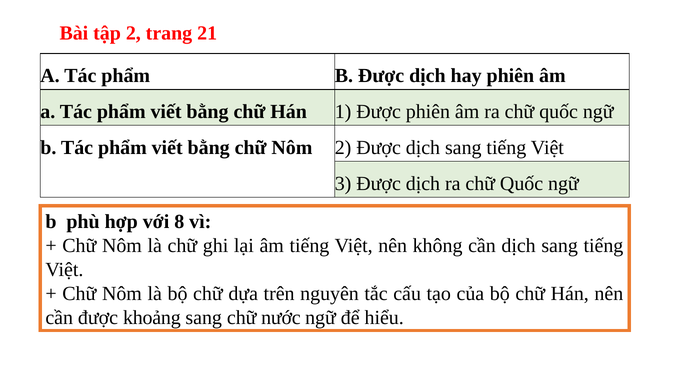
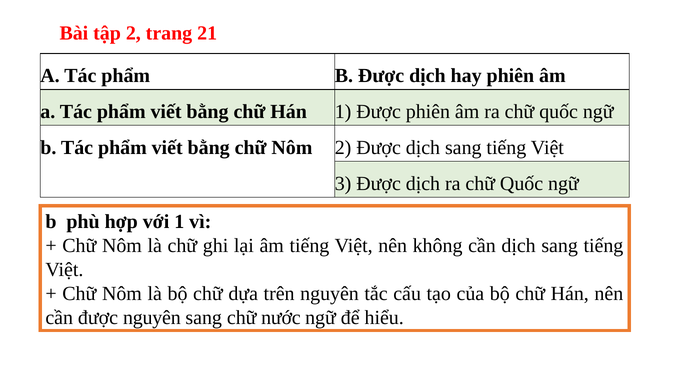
với 8: 8 -> 1
được khoảng: khoảng -> nguyên
